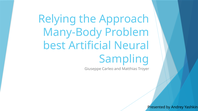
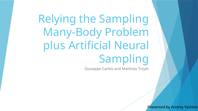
the Approach: Approach -> Sampling
best: best -> plus
